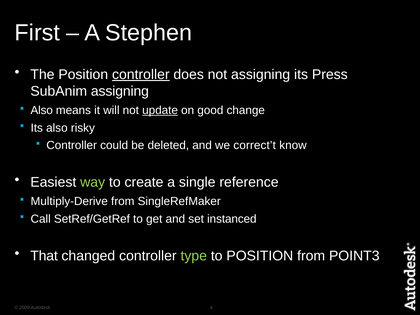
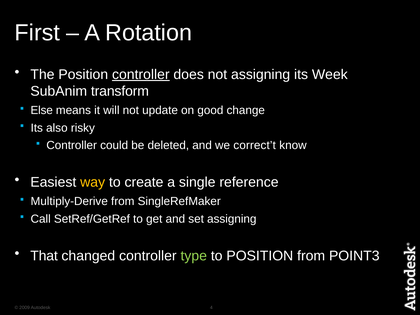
Stephen: Stephen -> Rotation
Press: Press -> Week
SubAnim assigning: assigning -> transform
Also at (42, 110): Also -> Else
update underline: present -> none
way colour: light green -> yellow
set instanced: instanced -> assigning
